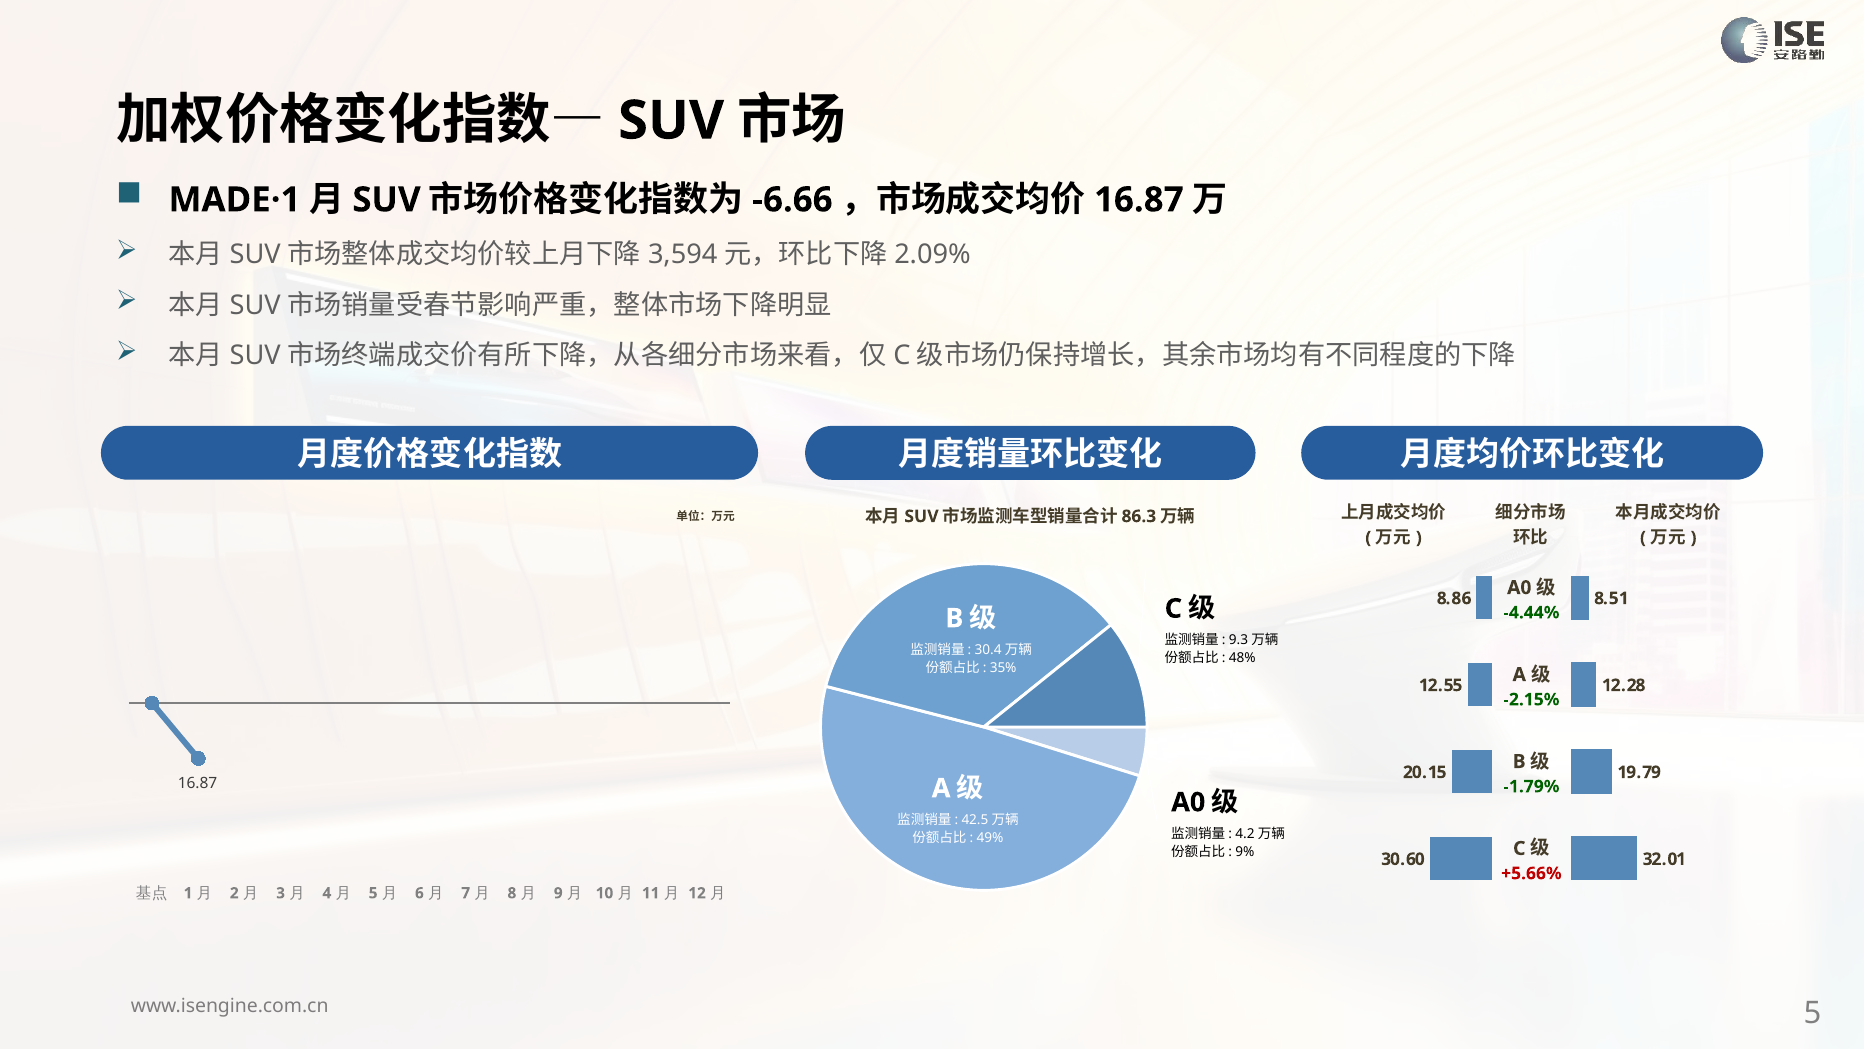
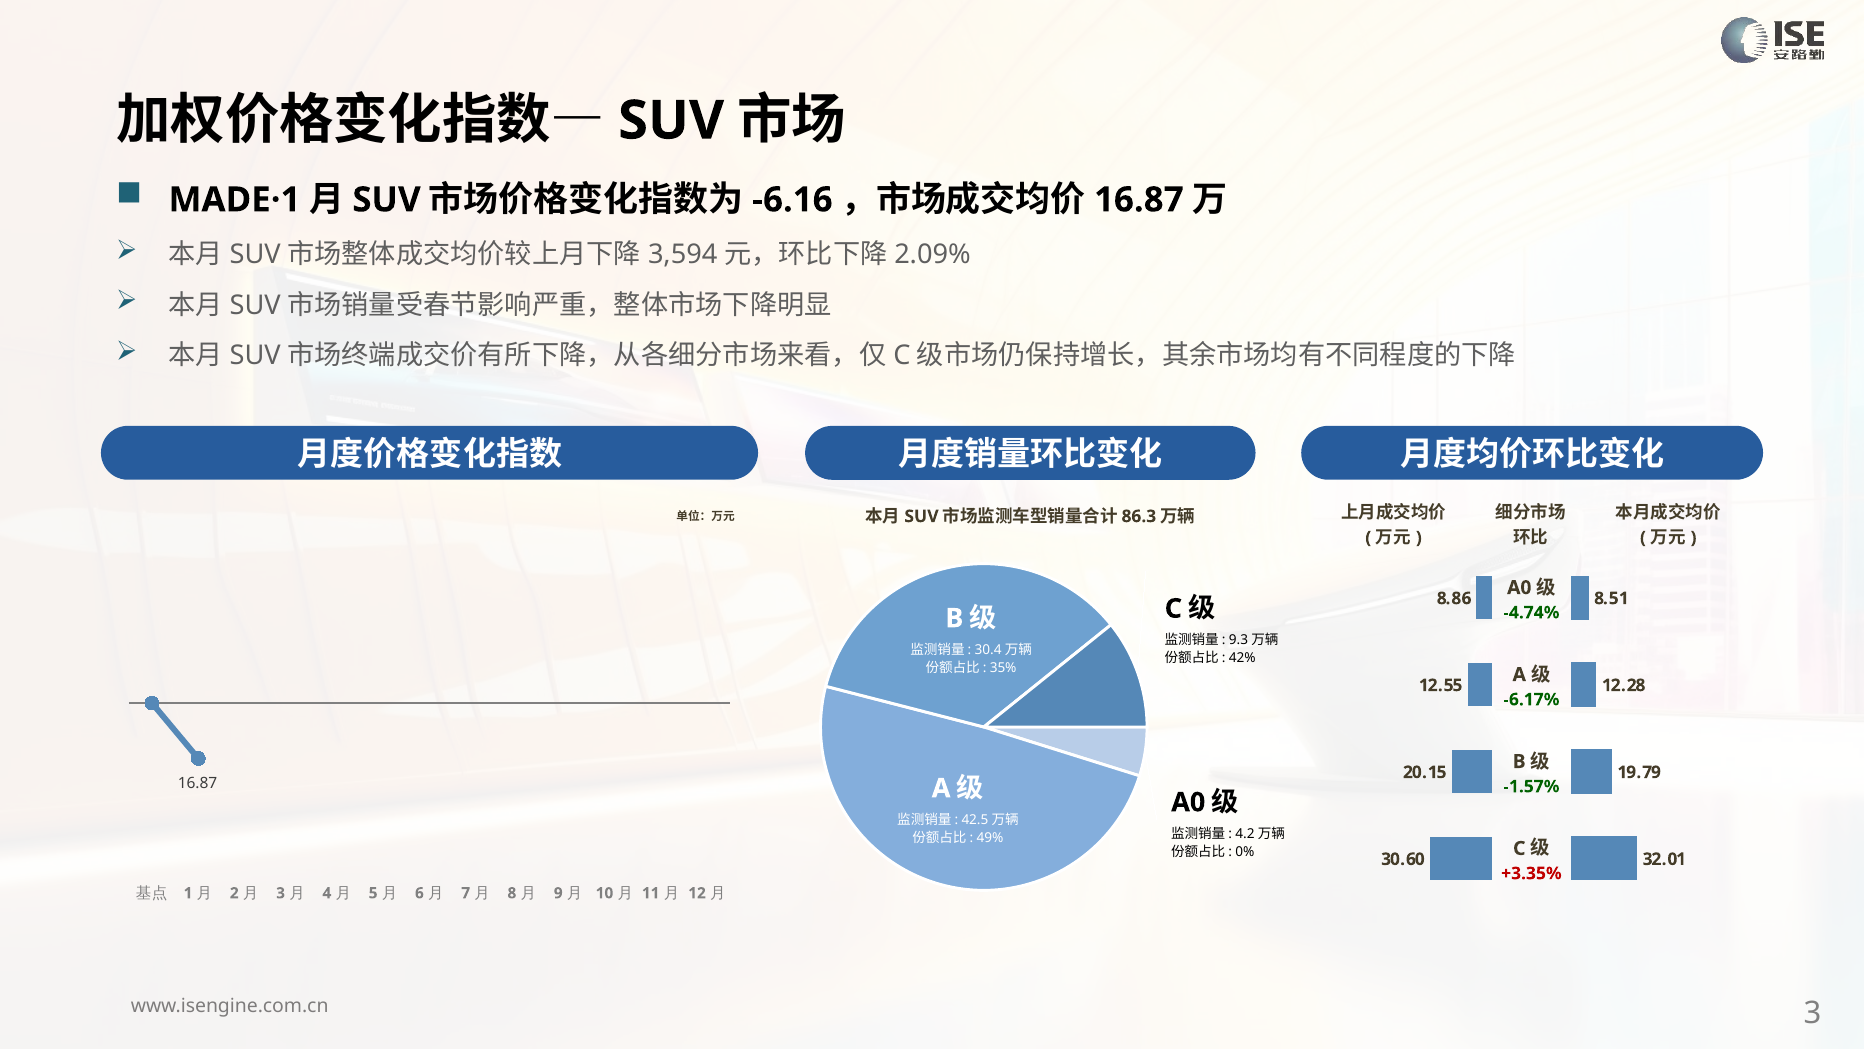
-6.66: -6.66 -> -6.16
-4.44%: -4.44% -> -4.74%
48%: 48% -> 42%
-2.15%: -2.15% -> -6.17%
-1.79%: -1.79% -> -1.57%
9%: 9% -> 0%
+5.66%: +5.66% -> +3.35%
5 at (1812, 1013): 5 -> 3
